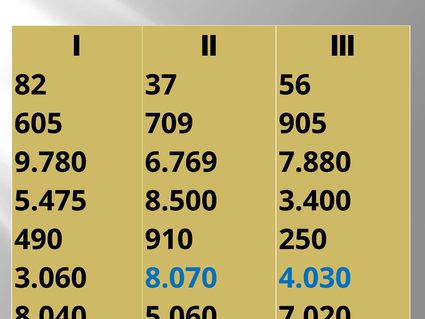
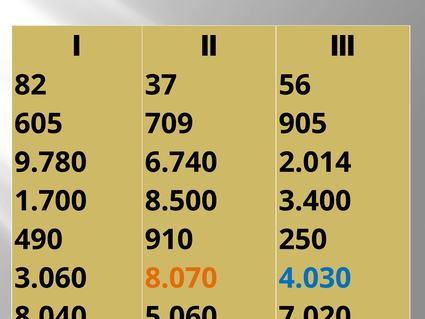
6.769: 6.769 -> 6.740
7.880: 7.880 -> 2.014
5.475: 5.475 -> 1.700
8.070 colour: blue -> orange
